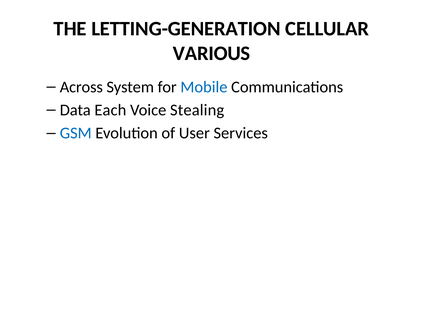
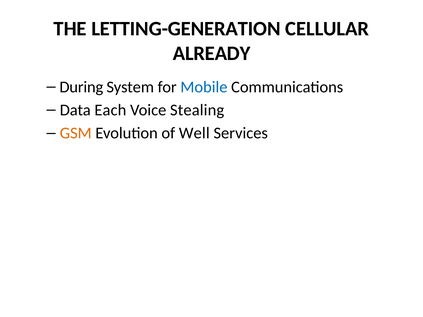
VARIOUS: VARIOUS -> ALREADY
Across: Across -> During
GSM colour: blue -> orange
User: User -> Well
